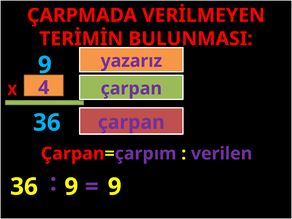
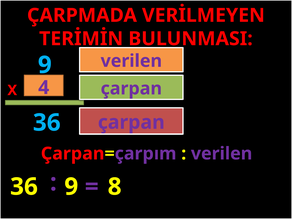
yazarız at (131, 61): yazarız -> verilen
9 9: 9 -> 8
